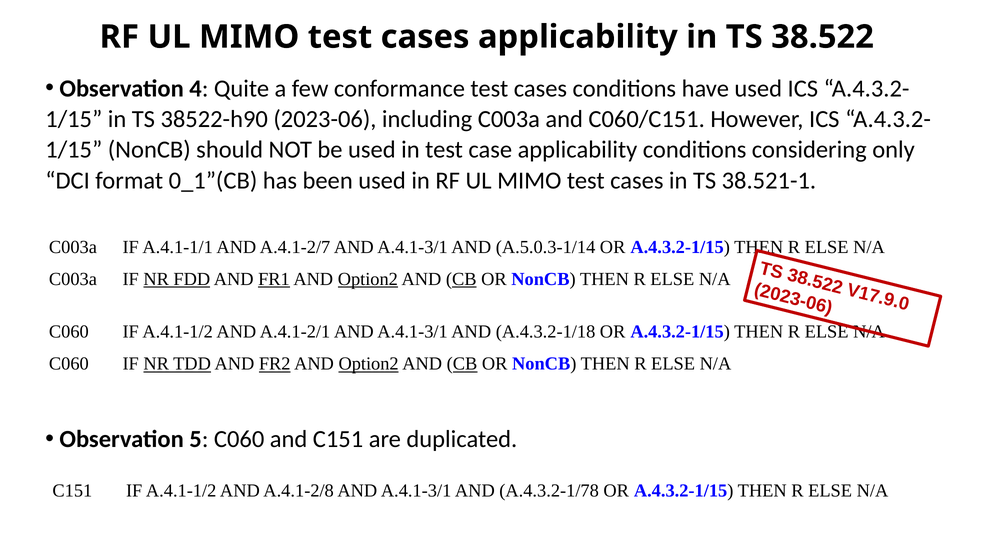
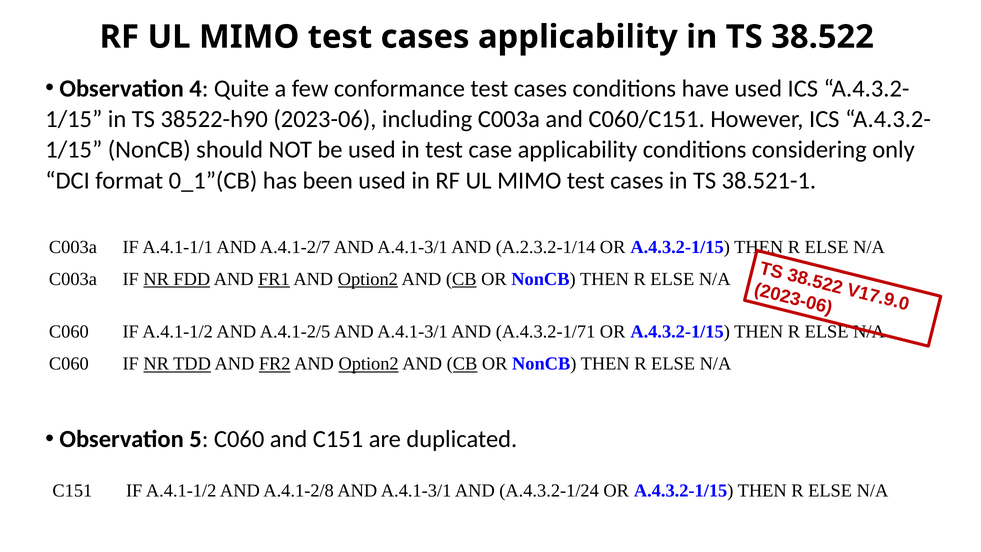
A.5.0.3-1/14: A.5.0.3-1/14 -> A.2.3.2-1/14
A.4.1-2/1: A.4.1-2/1 -> A.4.1-2/5
A.4.3.2-1/18: A.4.3.2-1/18 -> A.4.3.2-1/71
A.4.3.2-1/78: A.4.3.2-1/78 -> A.4.3.2-1/24
